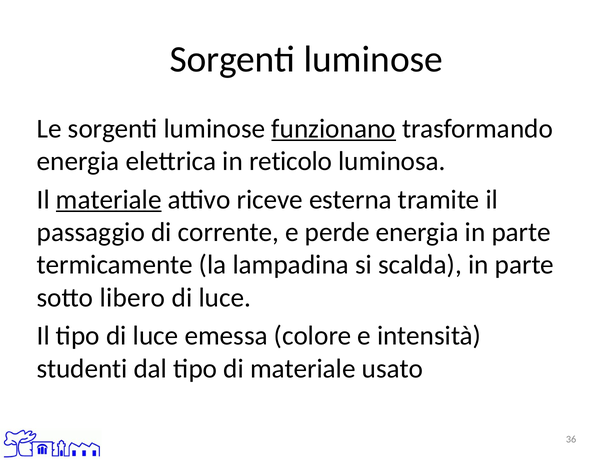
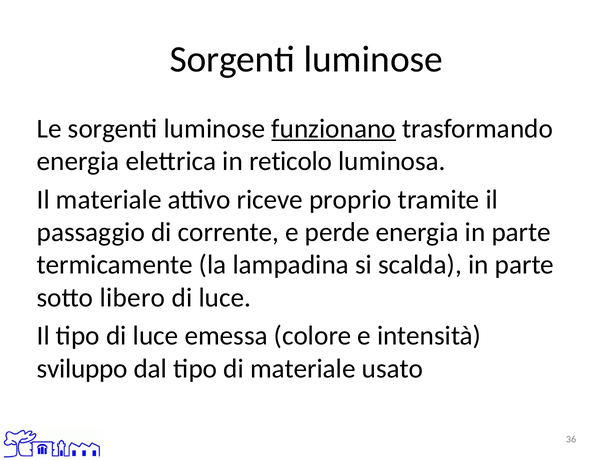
materiale at (109, 199) underline: present -> none
esterna: esterna -> proprio
studenti: studenti -> sviluppo
